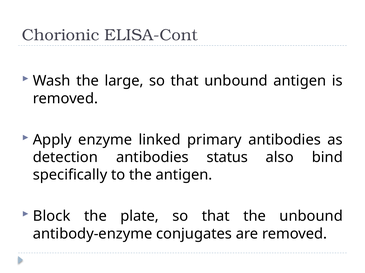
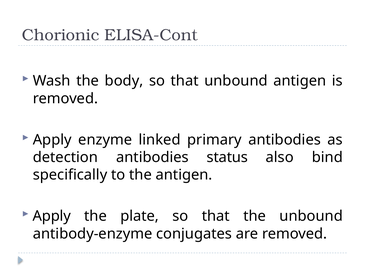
large: large -> body
Block at (52, 217): Block -> Apply
